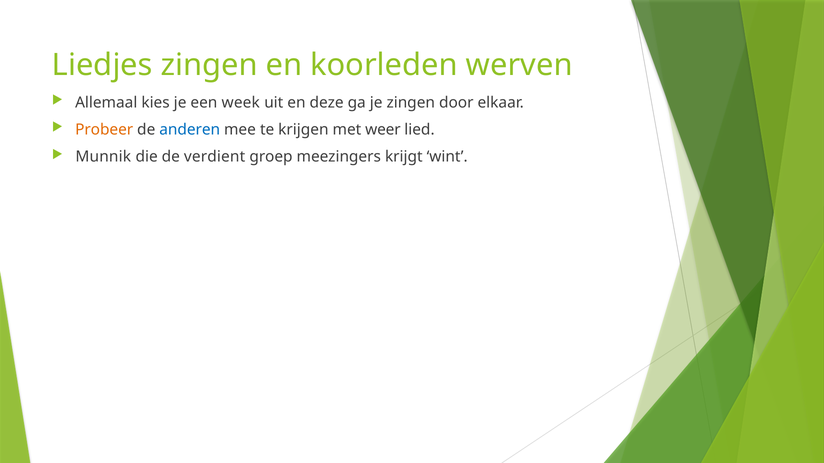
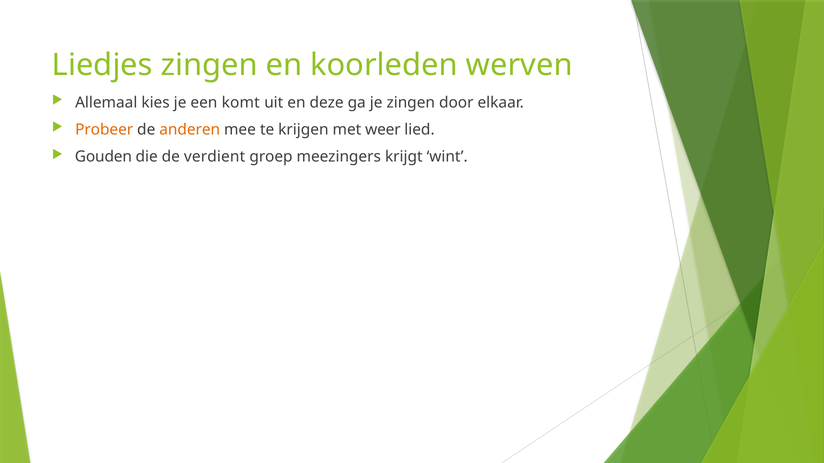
week: week -> komt
anderen colour: blue -> orange
Munnik: Munnik -> Gouden
